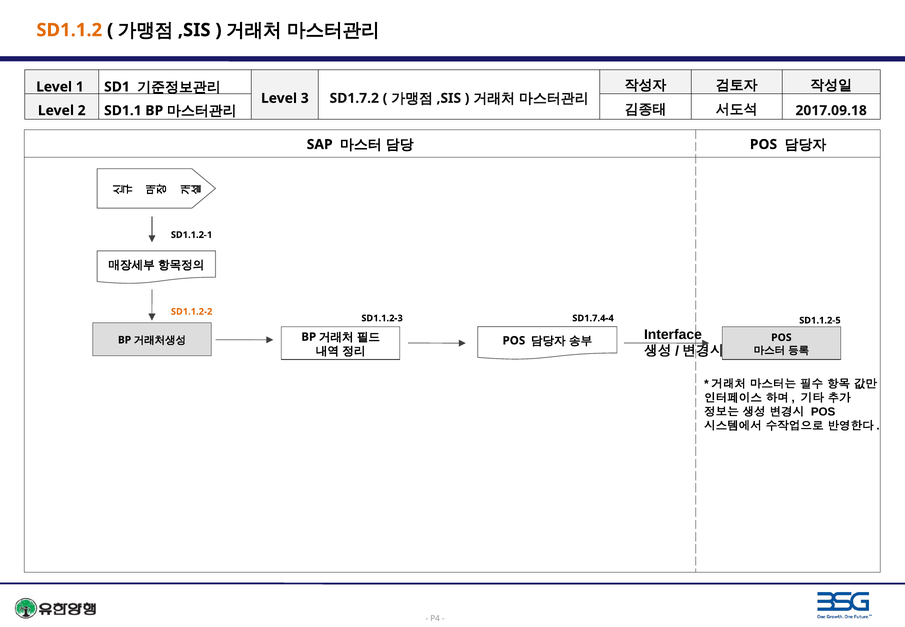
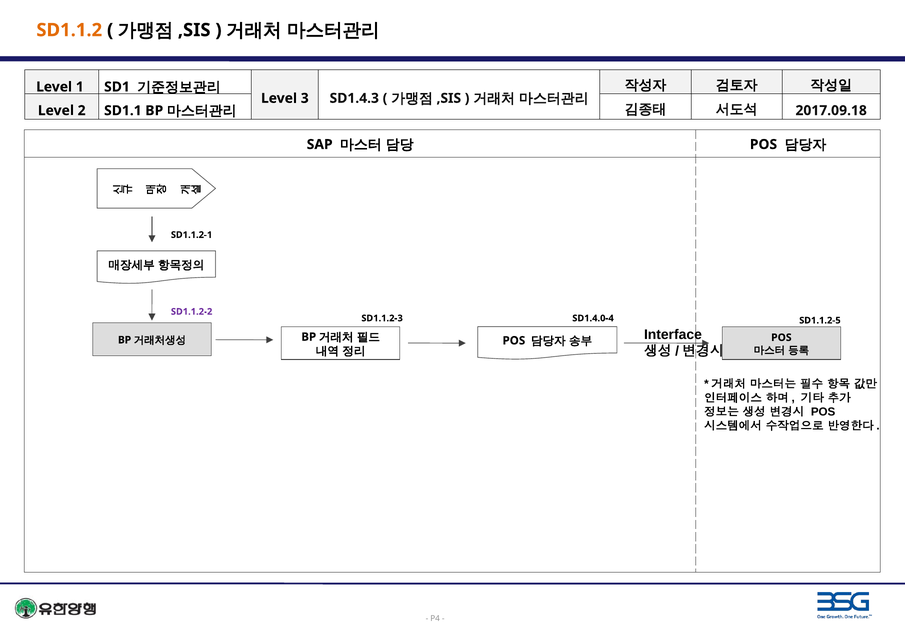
SD1.7.2: SD1.7.2 -> SD1.4.3
SD1.1.2-2 colour: orange -> purple
SD1.7.4-4: SD1.7.4-4 -> SD1.4.0-4
